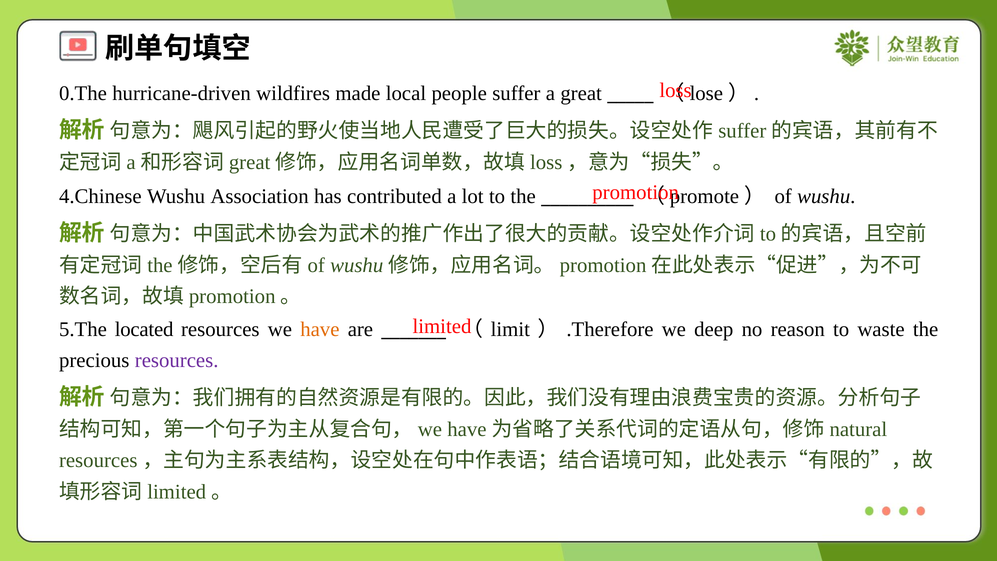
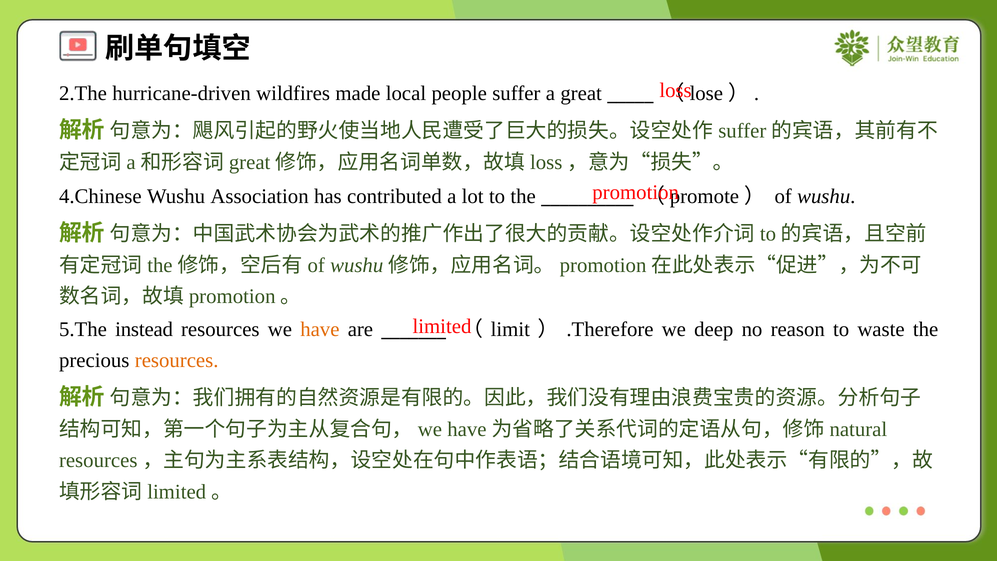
0.The: 0.The -> 2.The
located: located -> instead
resources at (177, 360) colour: purple -> orange
